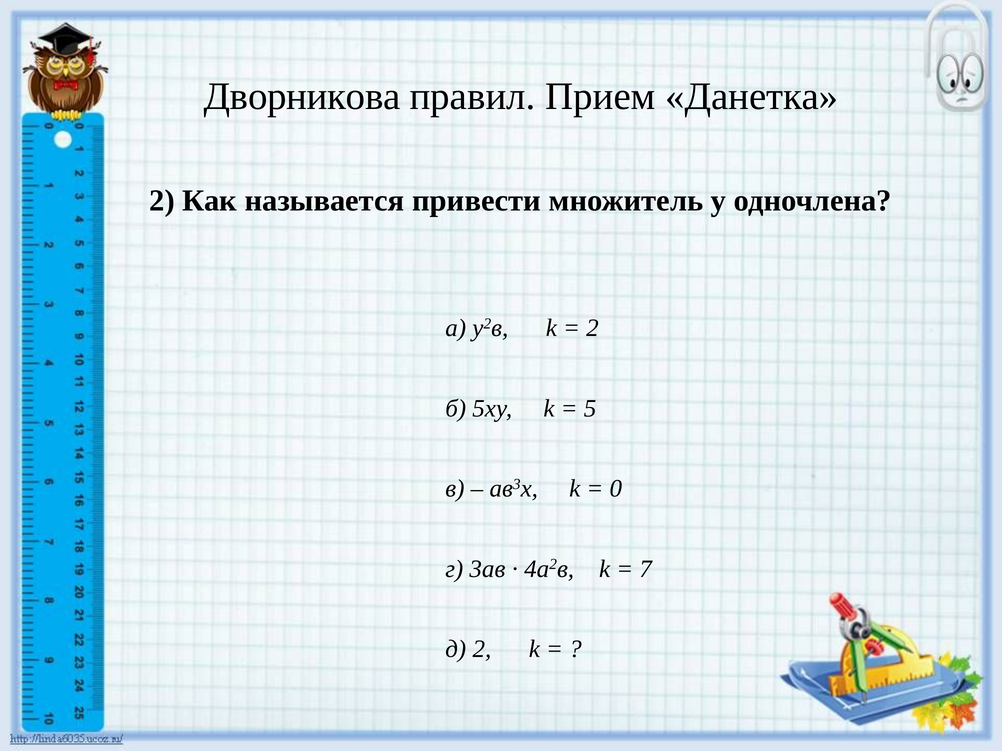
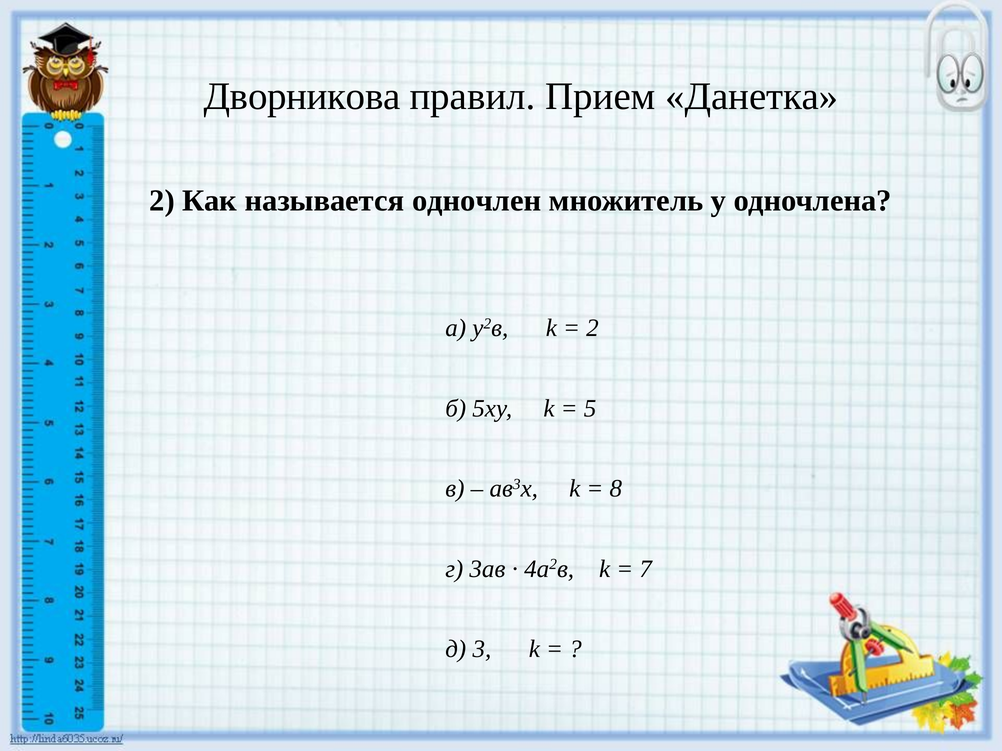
привести: привести -> одночлен
0: 0 -> 8
д 2: 2 -> 3
